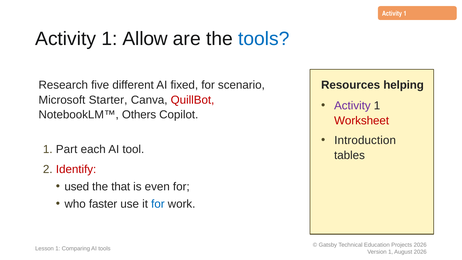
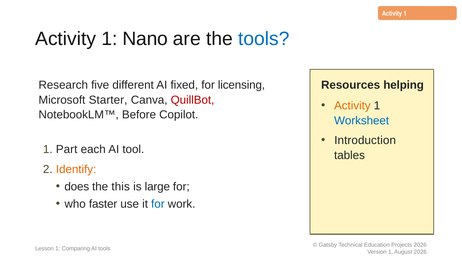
Allow: Allow -> Nano
scenario: scenario -> licensing
Activity at (352, 106) colour: purple -> orange
Others: Others -> Before
Worksheet colour: red -> blue
Identify colour: red -> orange
used: used -> does
that: that -> this
even: even -> large
